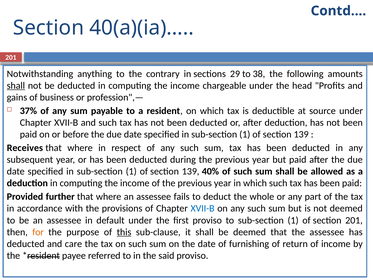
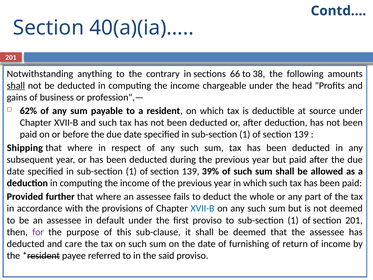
29: 29 -> 66
37%: 37% -> 62%
Receives: Receives -> Shipping
40%: 40% -> 39%
for colour: orange -> purple
this underline: present -> none
